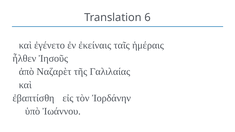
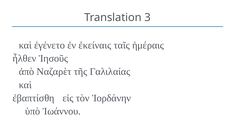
6: 6 -> 3
